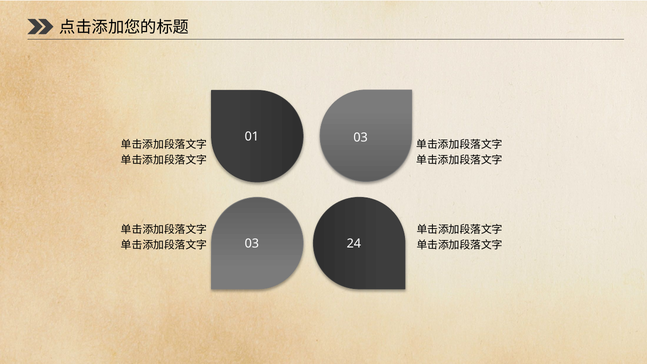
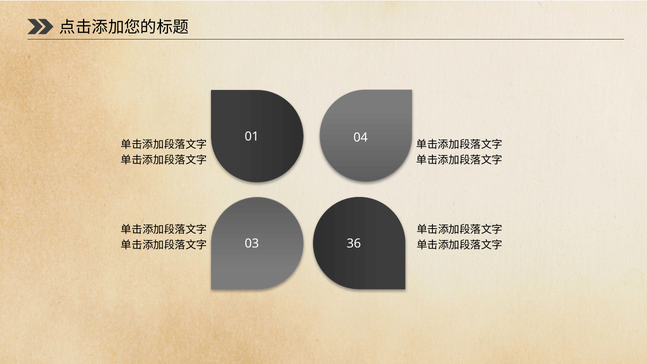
01 03: 03 -> 04
24: 24 -> 36
